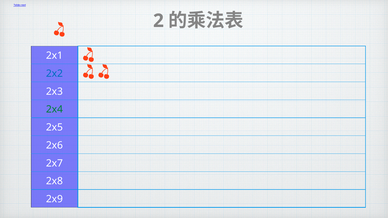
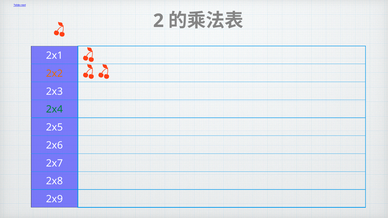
2x2 colour: blue -> orange
